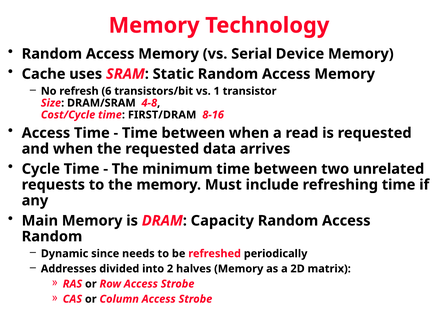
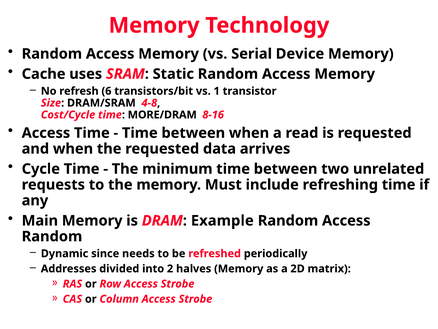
FIRST/DRAM: FIRST/DRAM -> MORE/DRAM
Capacity: Capacity -> Example
